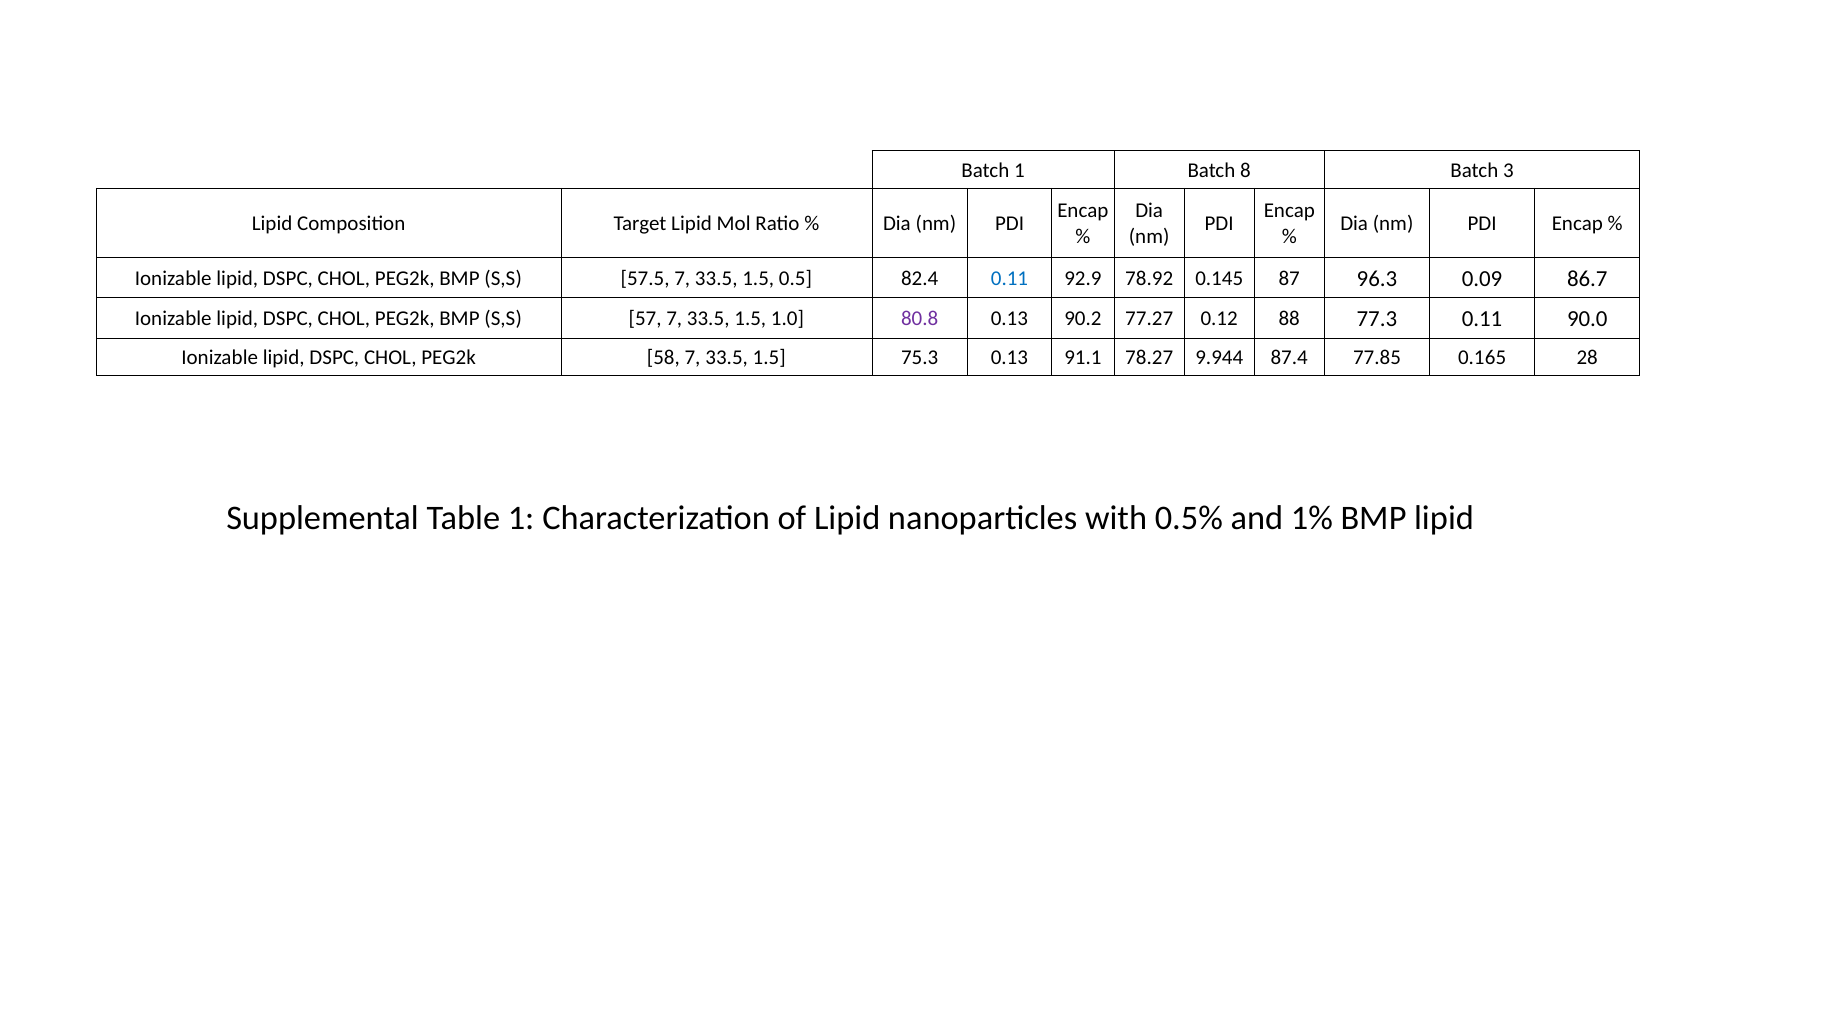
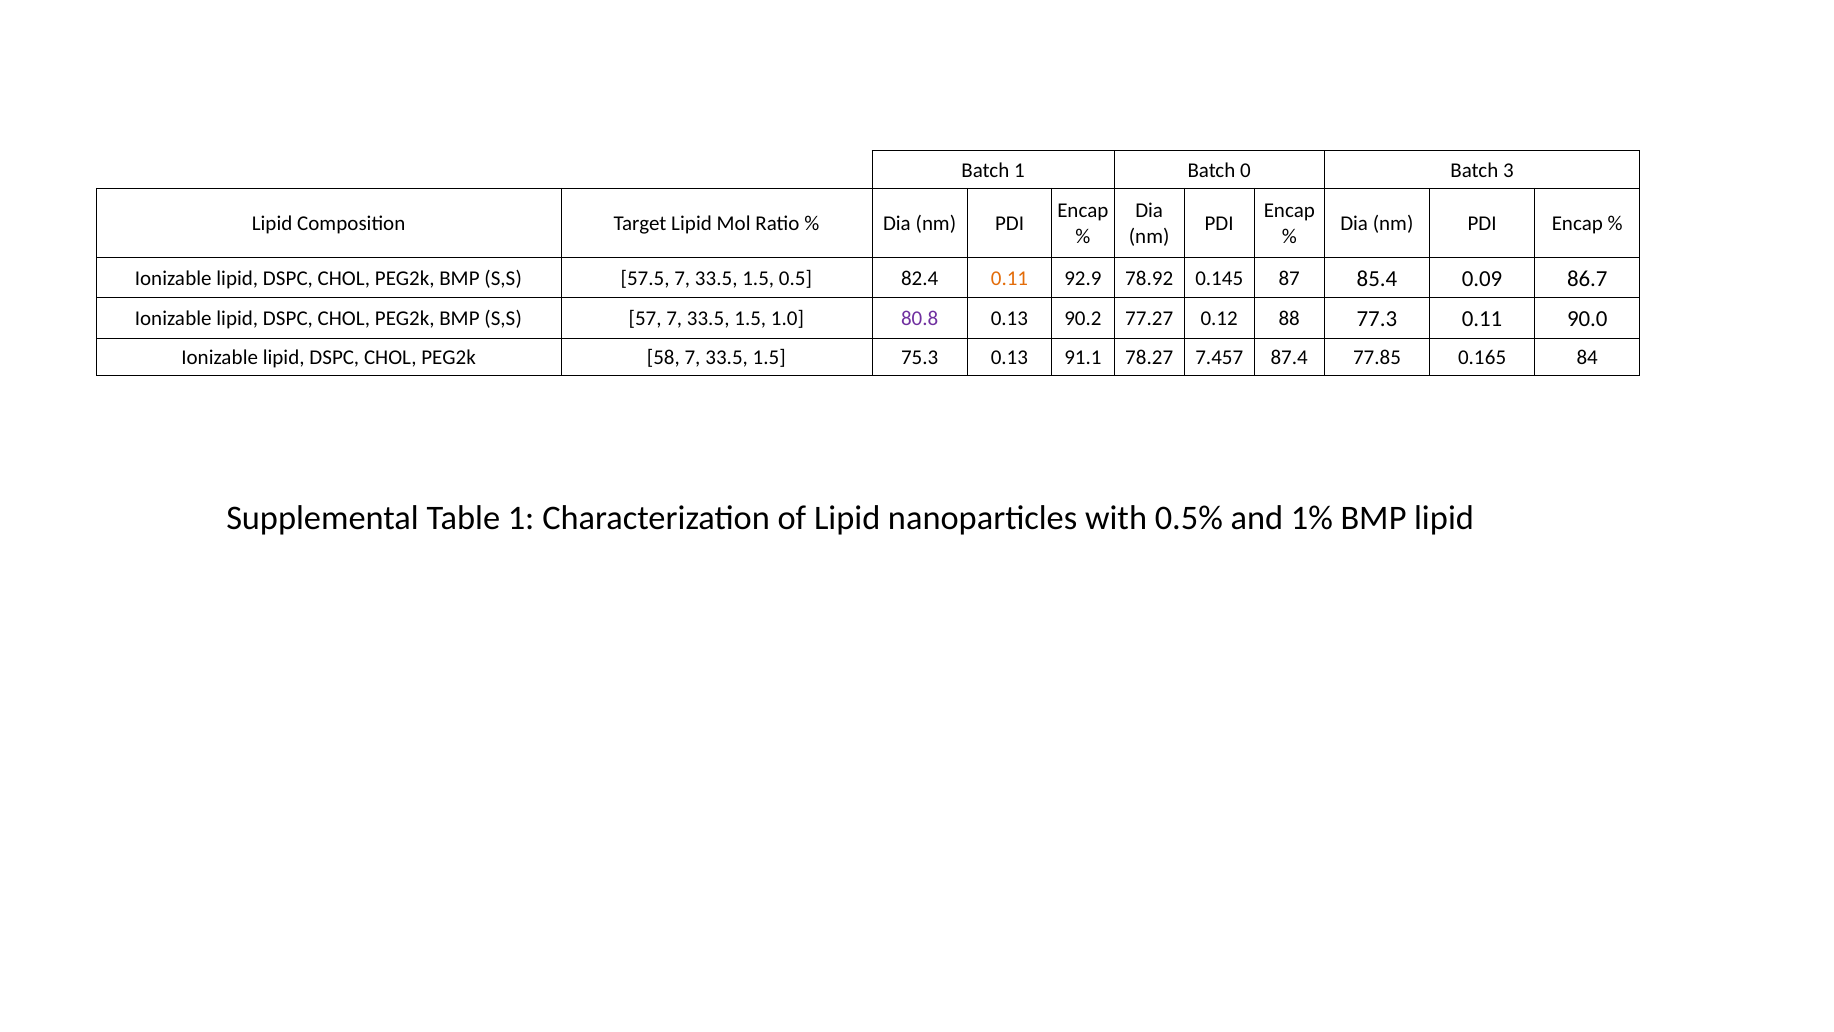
8: 8 -> 0
0.11 at (1009, 278) colour: blue -> orange
96.3: 96.3 -> 85.4
9.944: 9.944 -> 7.457
28: 28 -> 84
